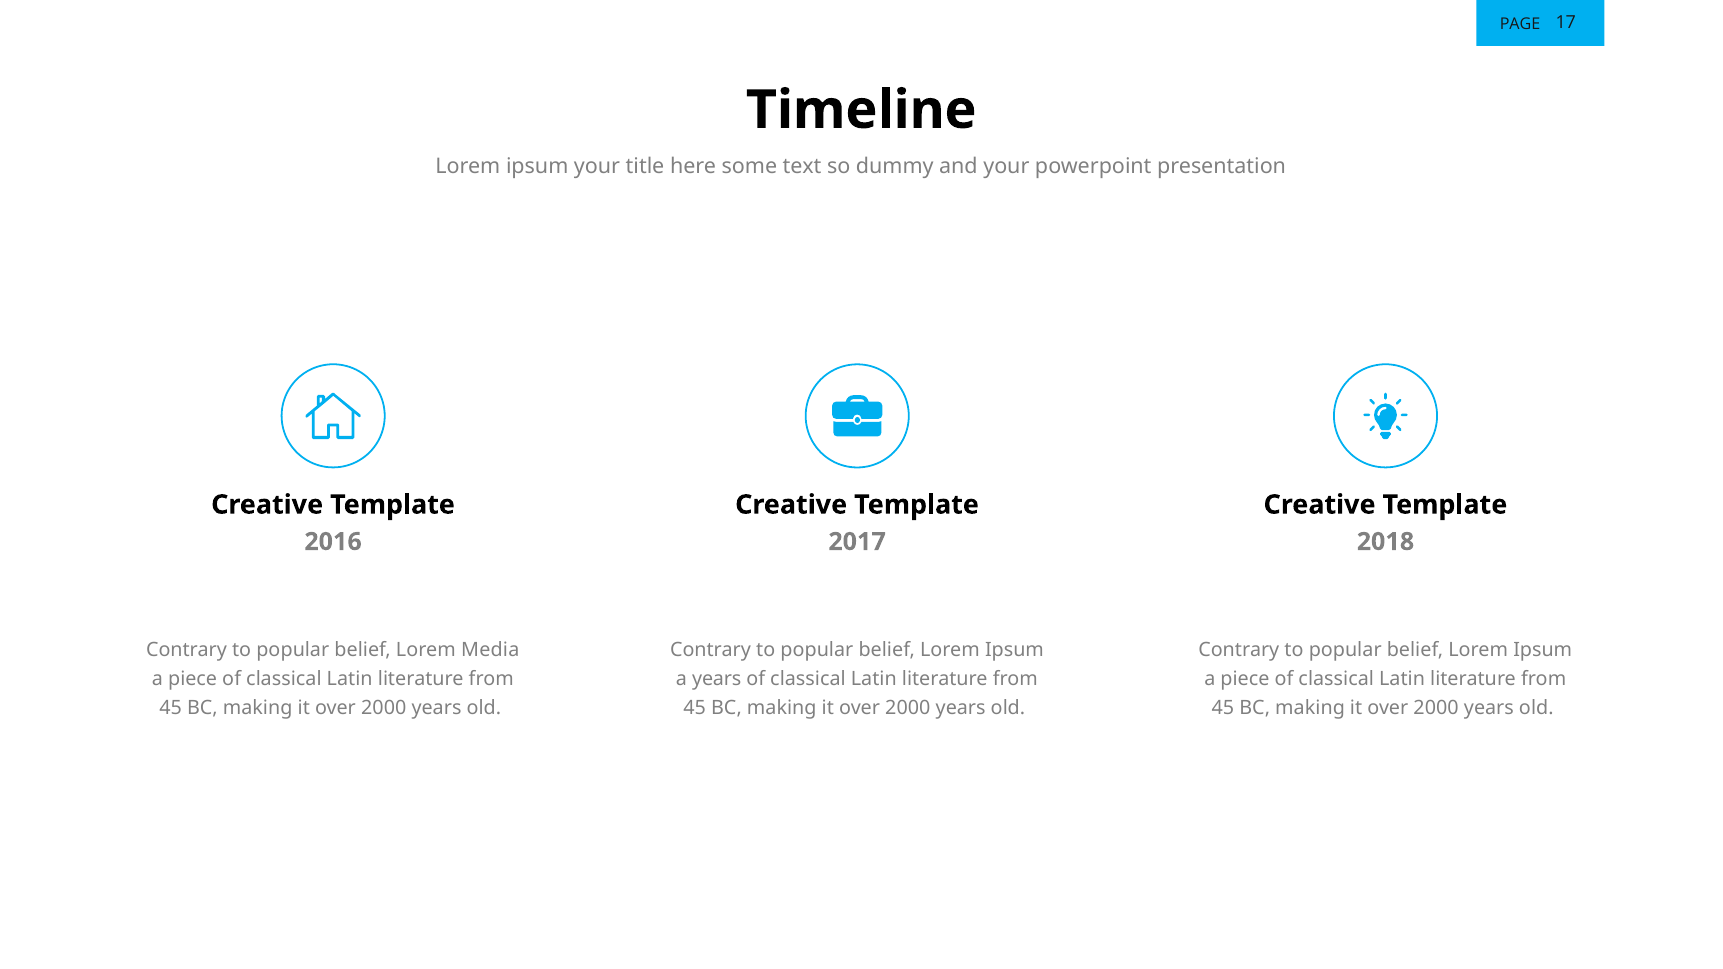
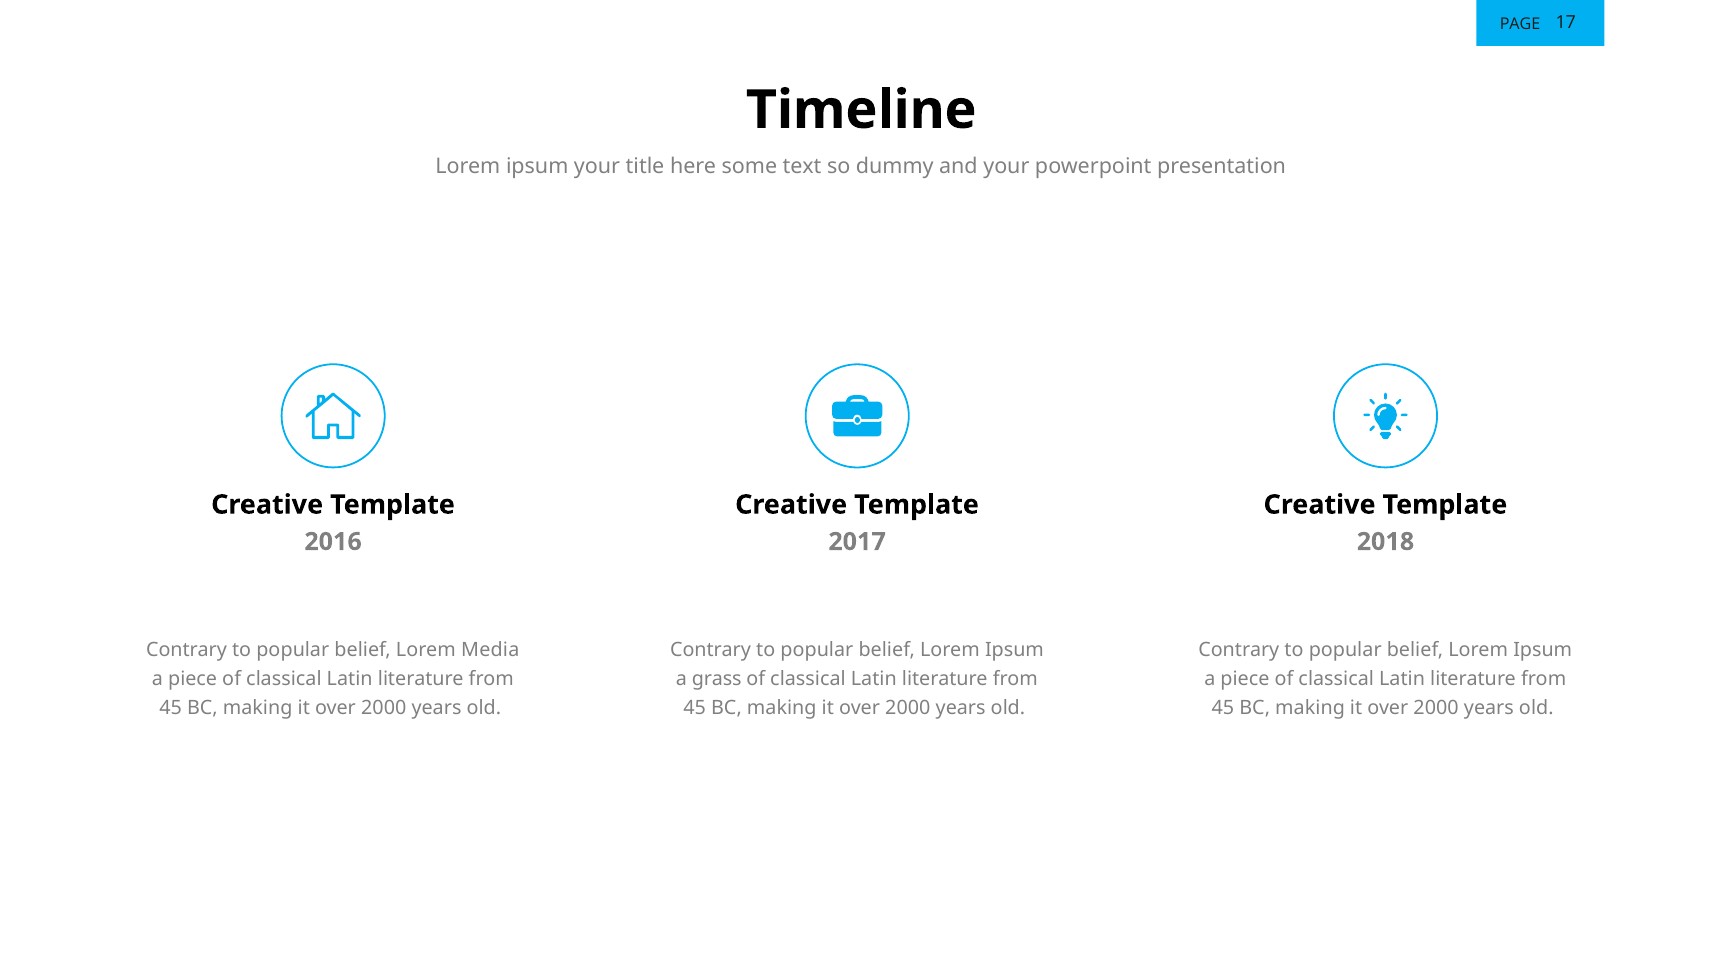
a years: years -> grass
